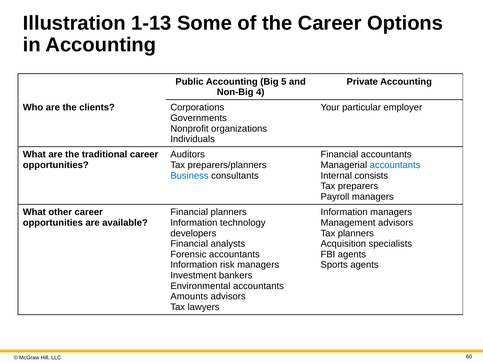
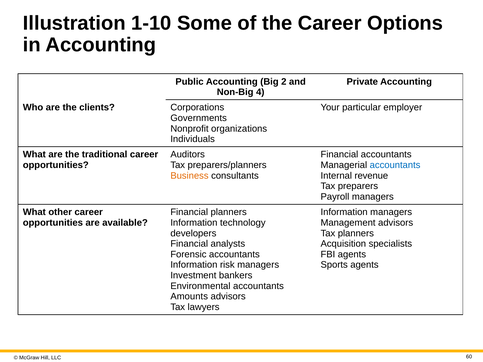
1-13: 1-13 -> 1-10
5: 5 -> 2
Business colour: blue -> orange
consists: consists -> revenue
